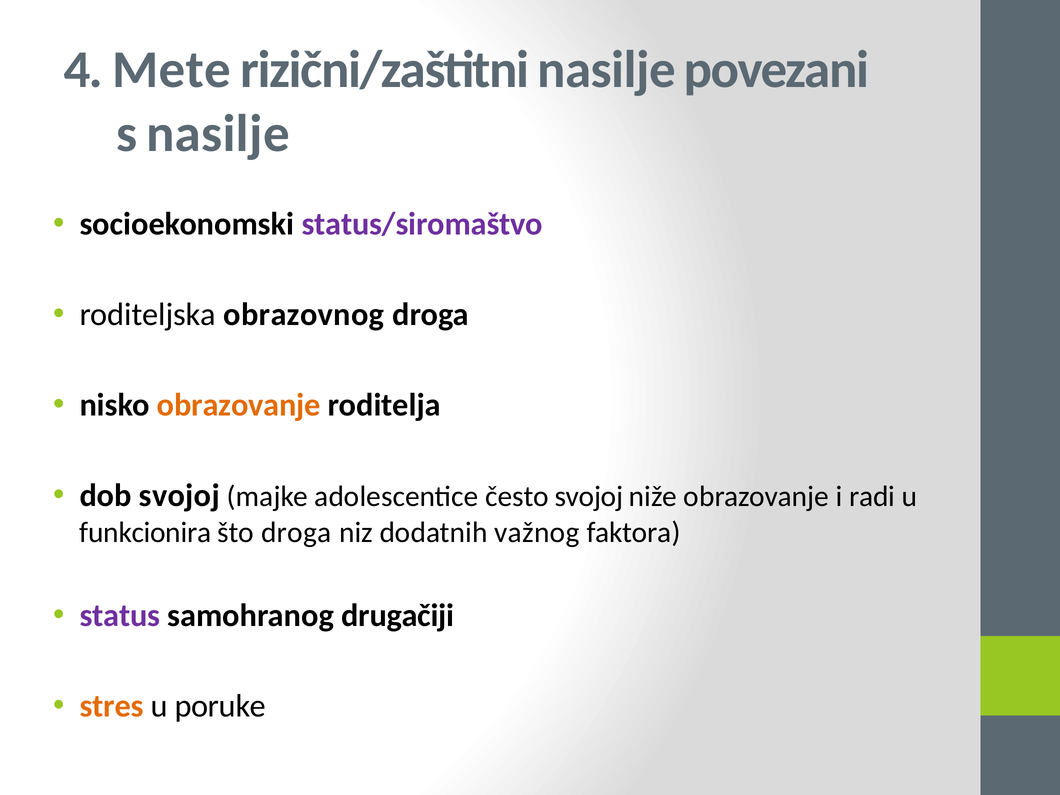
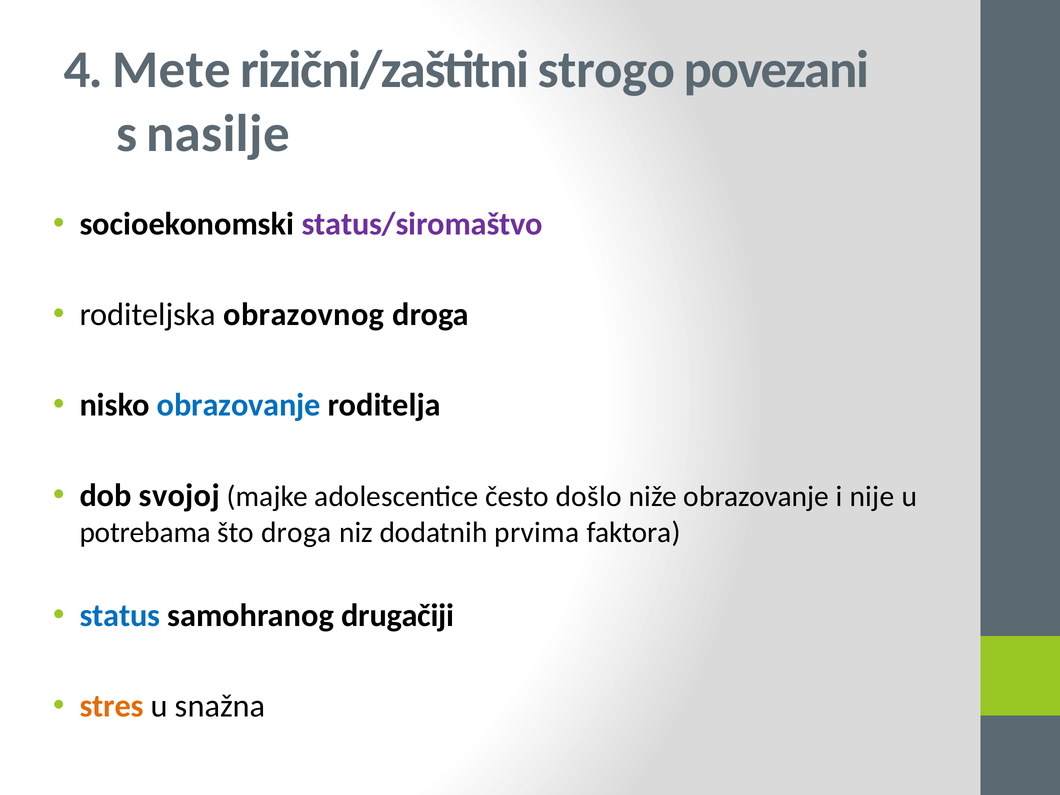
rizični/zaštitni nasilje: nasilje -> strogo
obrazovanje at (239, 405) colour: orange -> blue
često svojoj: svojoj -> došlo
radi: radi -> nije
funkcionira: funkcionira -> potrebama
važnog: važnog -> prvima
status colour: purple -> blue
poruke: poruke -> snažna
